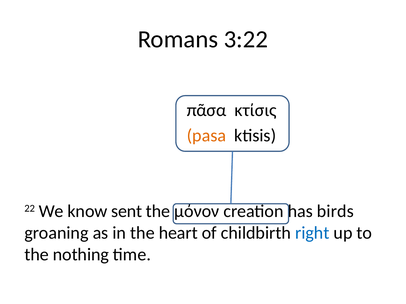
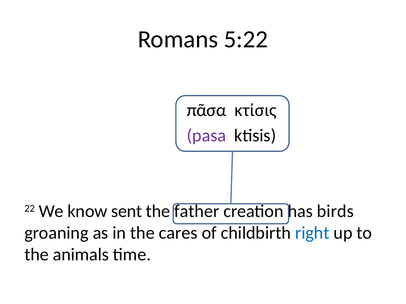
3:22: 3:22 -> 5:22
pasa colour: orange -> purple
μόνον: μόνον -> father
heart: heart -> cares
nothing: nothing -> animals
